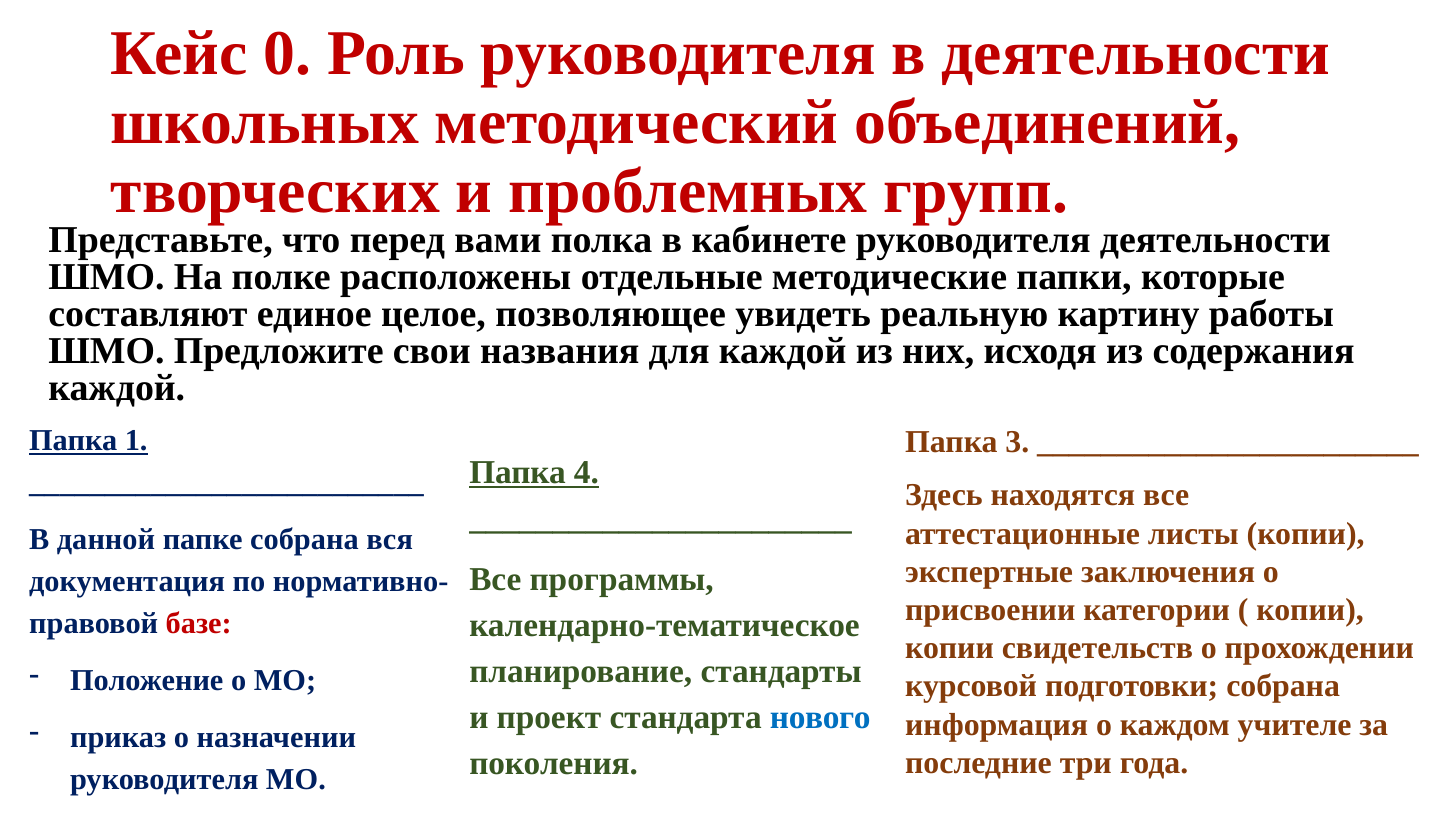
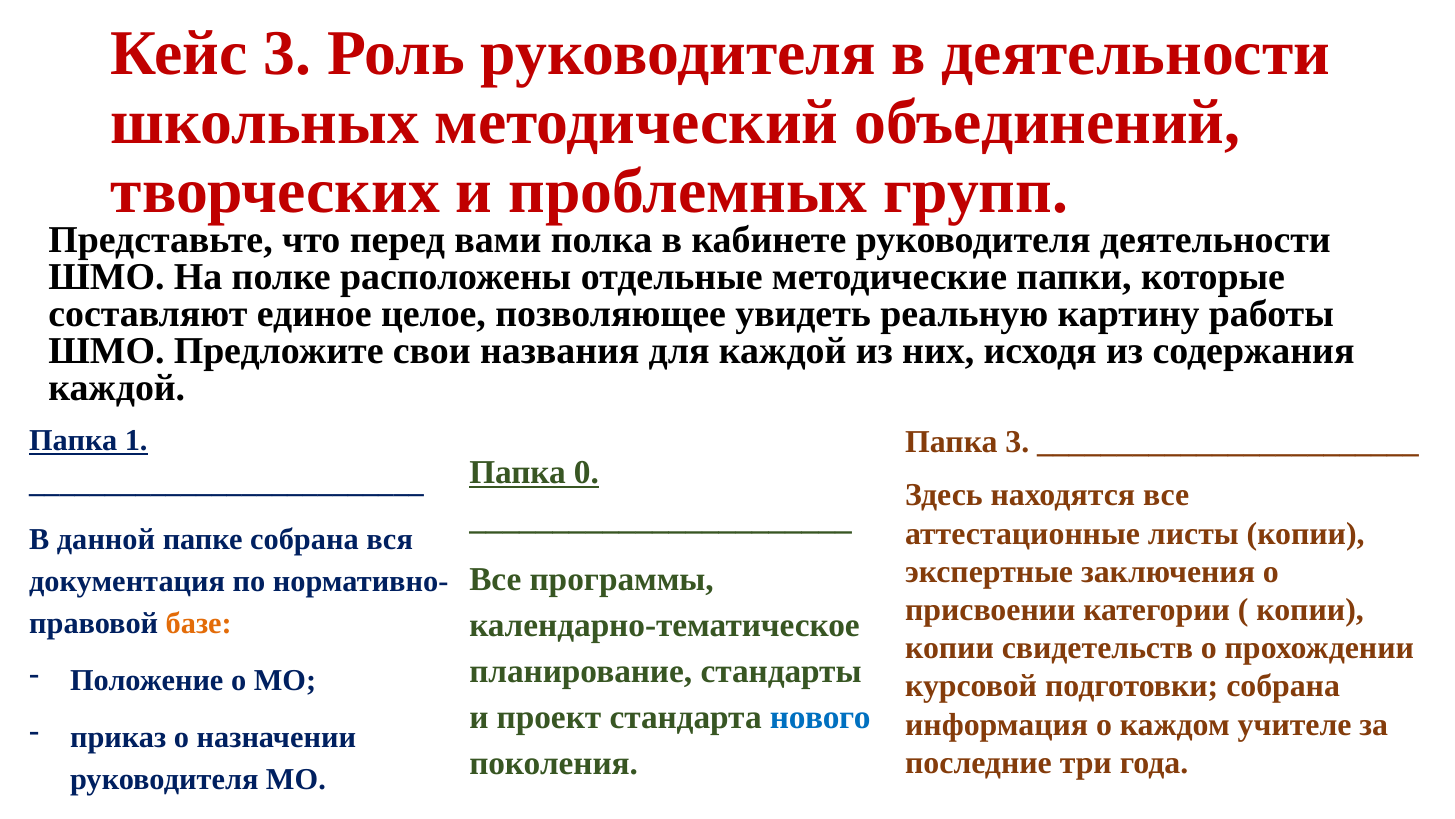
Кейс 0: 0 -> 3
4: 4 -> 0
базе colour: red -> orange
